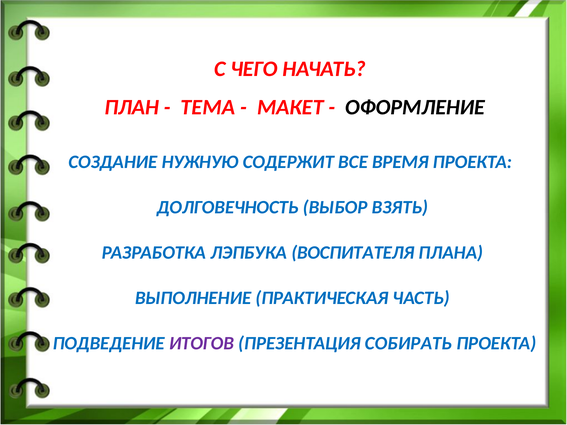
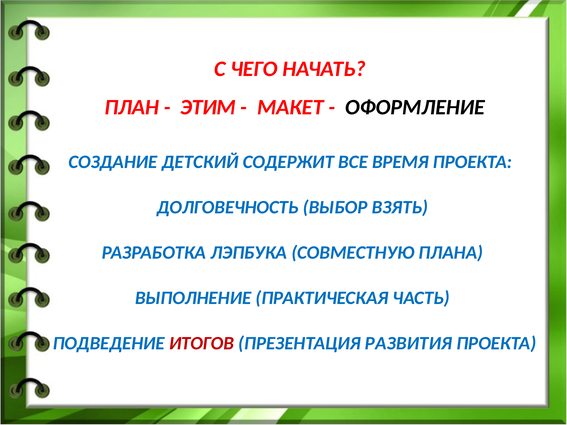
ТЕМА: ТЕМА -> ЭТИМ
НУЖНУЮ: НУЖНУЮ -> ДЕТСКИЙ
ВОСПИТАТЕЛЯ: ВОСПИТАТЕЛЯ -> СОВМЕСТНУЮ
ИТОГОВ colour: purple -> red
СОБИРАТЬ: СОБИРАТЬ -> РАЗВИТИЯ
